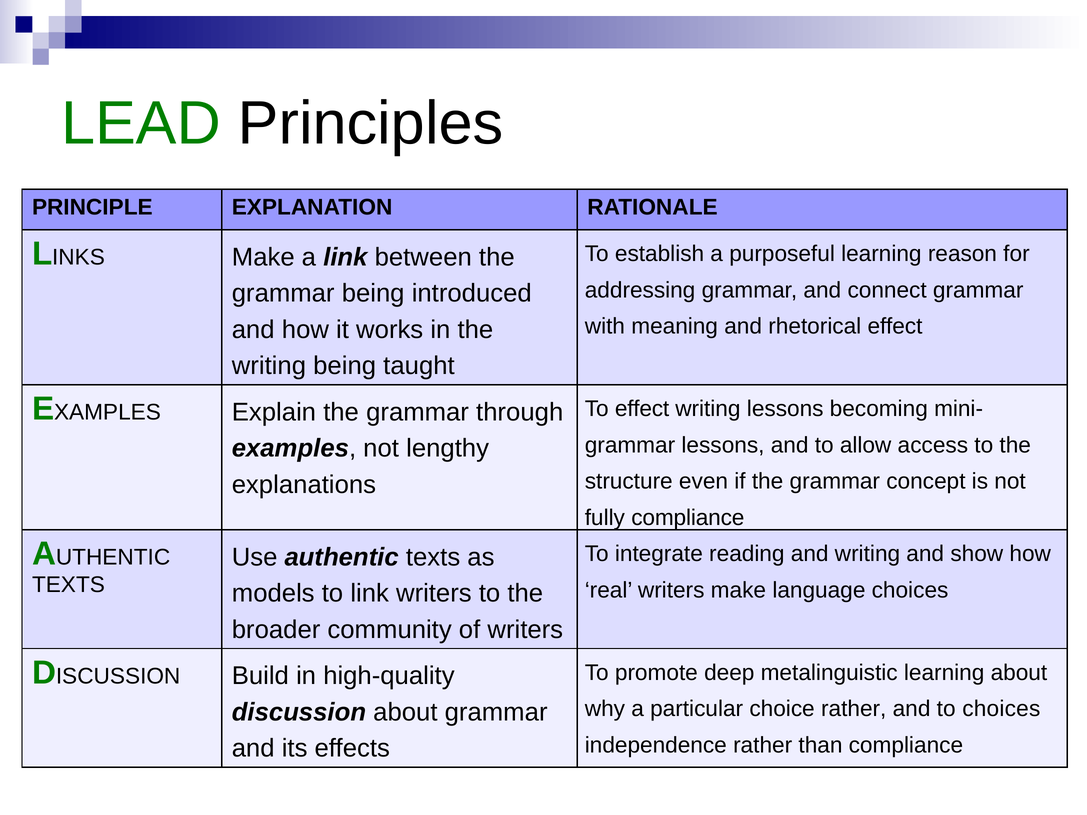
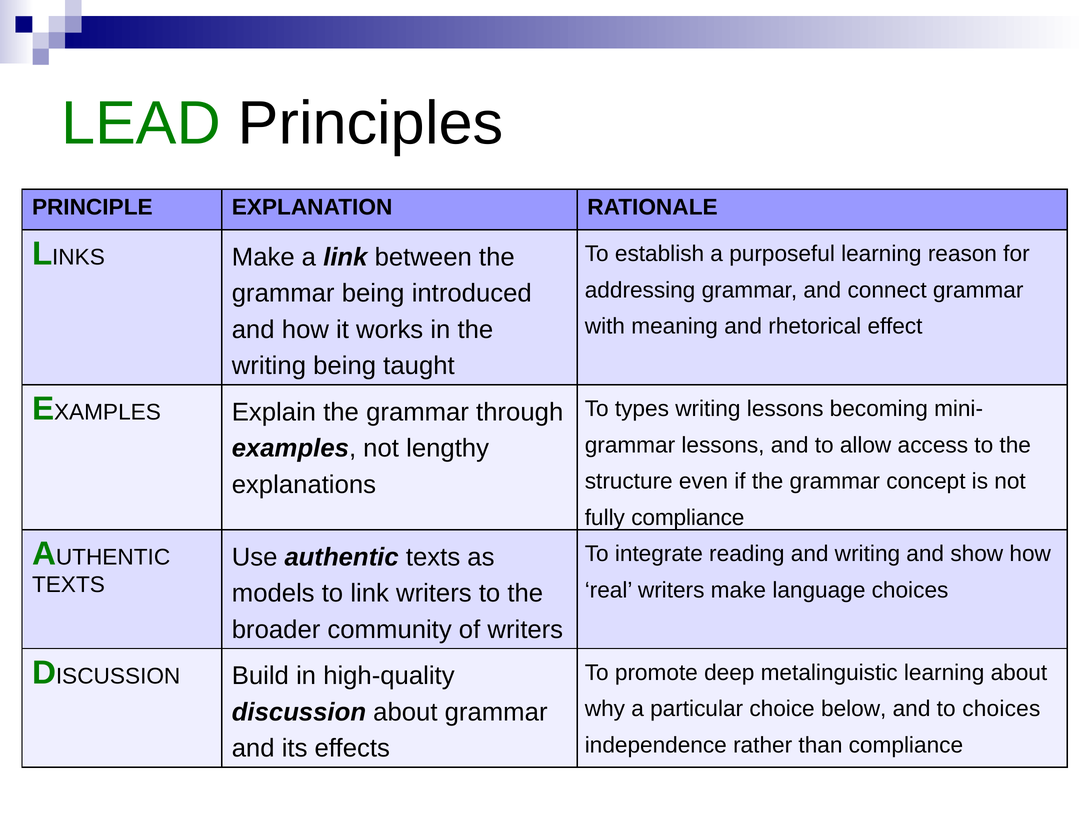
To effect: effect -> types
choice rather: rather -> below
